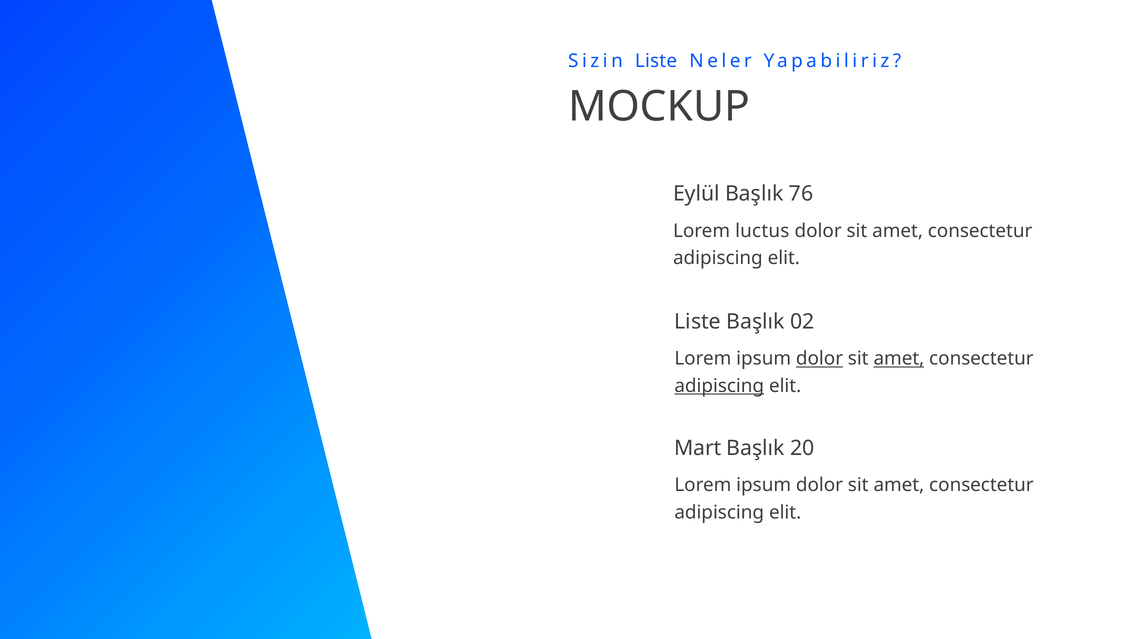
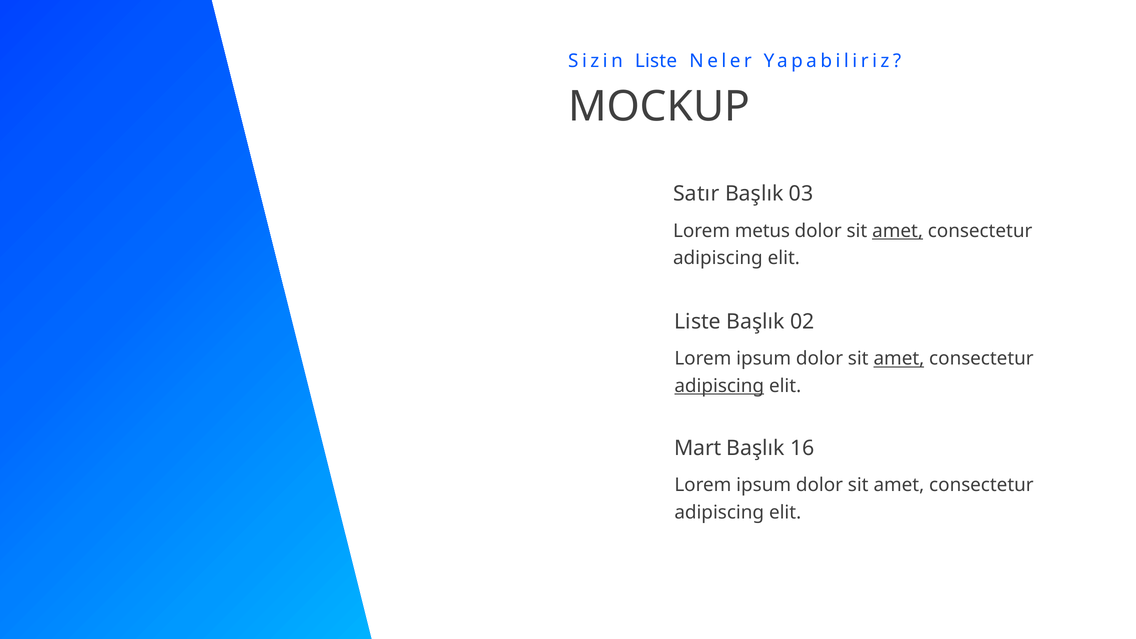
Eylül: Eylül -> Satır
76: 76 -> 03
luctus: luctus -> metus
amet at (898, 231) underline: none -> present
dolor at (819, 359) underline: present -> none
20: 20 -> 16
